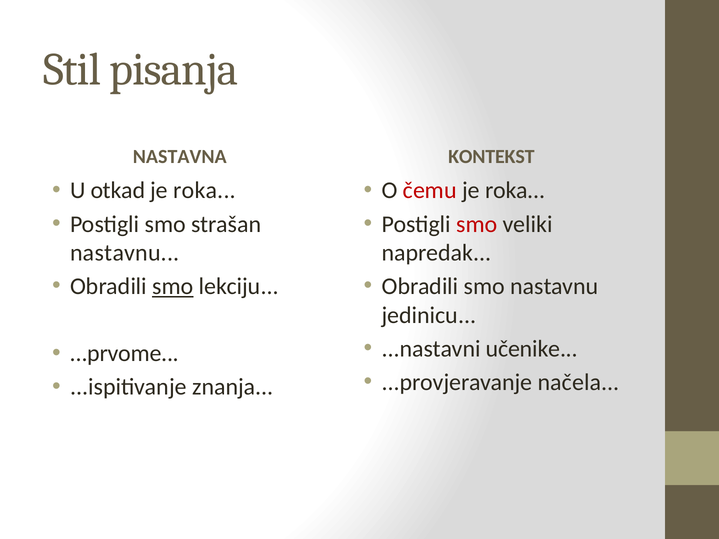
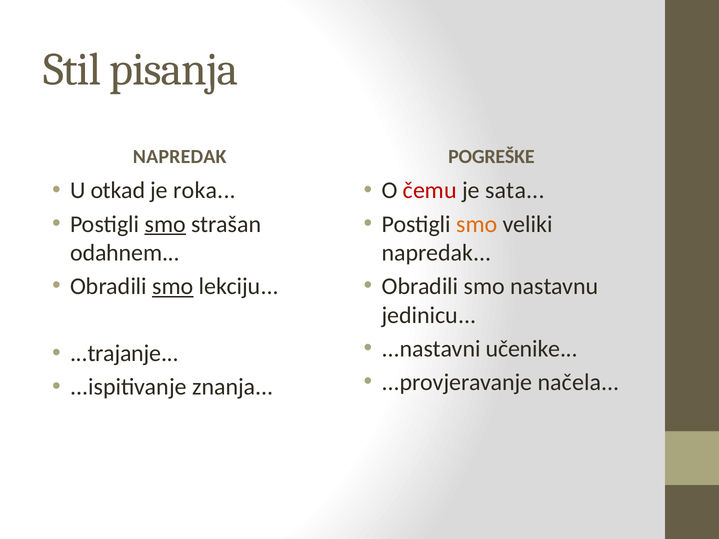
NASTAVNA at (180, 157): NASTAVNA -> NAPREDAK
KONTEKST: KONTEKST -> POGREŠKE
roka at (515, 191): roka -> sata
smo at (165, 224) underline: none -> present
smo at (477, 224) colour: red -> orange
nastavnu at (125, 253): nastavnu -> odahnem
...prvome: ...prvome -> ...trajanje
